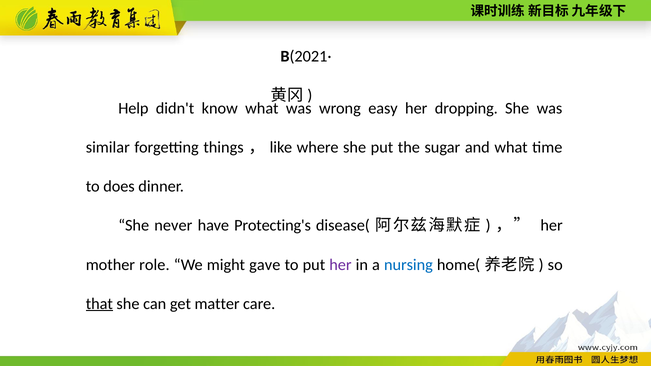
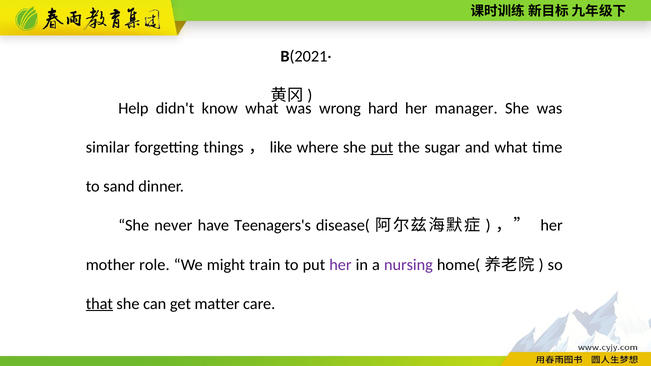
easy: easy -> hard
dropping: dropping -> manager
put at (382, 148) underline: none -> present
does: does -> sand
Protecting's: Protecting's -> Teenagers's
gave: gave -> train
nursing colour: blue -> purple
